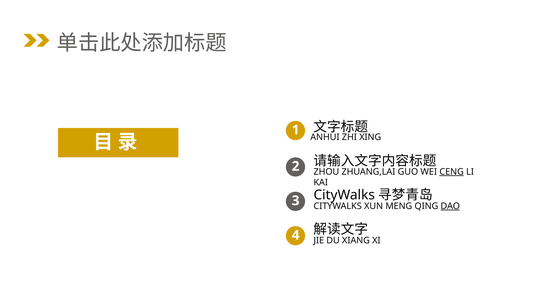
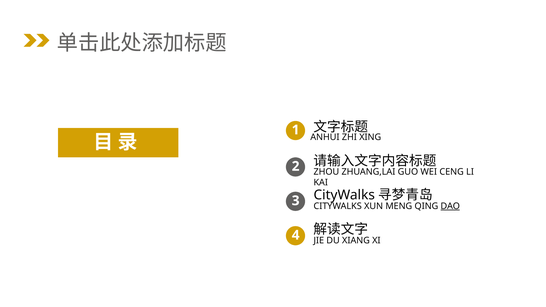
CENG underline: present -> none
